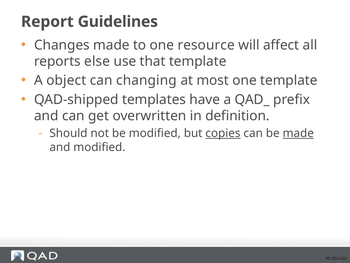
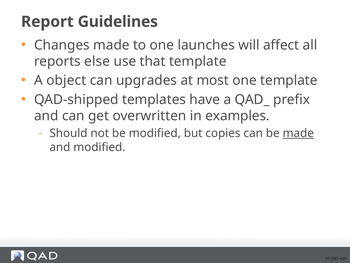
resource: resource -> launches
changing: changing -> upgrades
definition: definition -> examples
copies underline: present -> none
